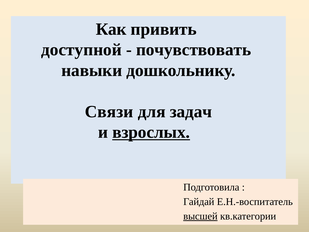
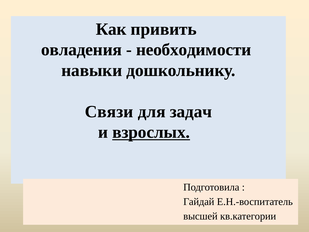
доступной: доступной -> овладения
почувствовать: почувствовать -> необходимости
высшей underline: present -> none
